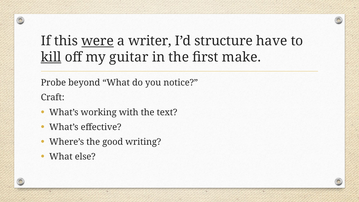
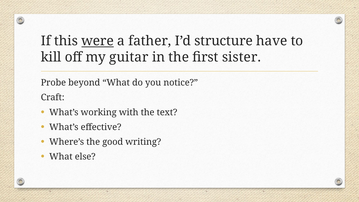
writer: writer -> father
kill underline: present -> none
make: make -> sister
